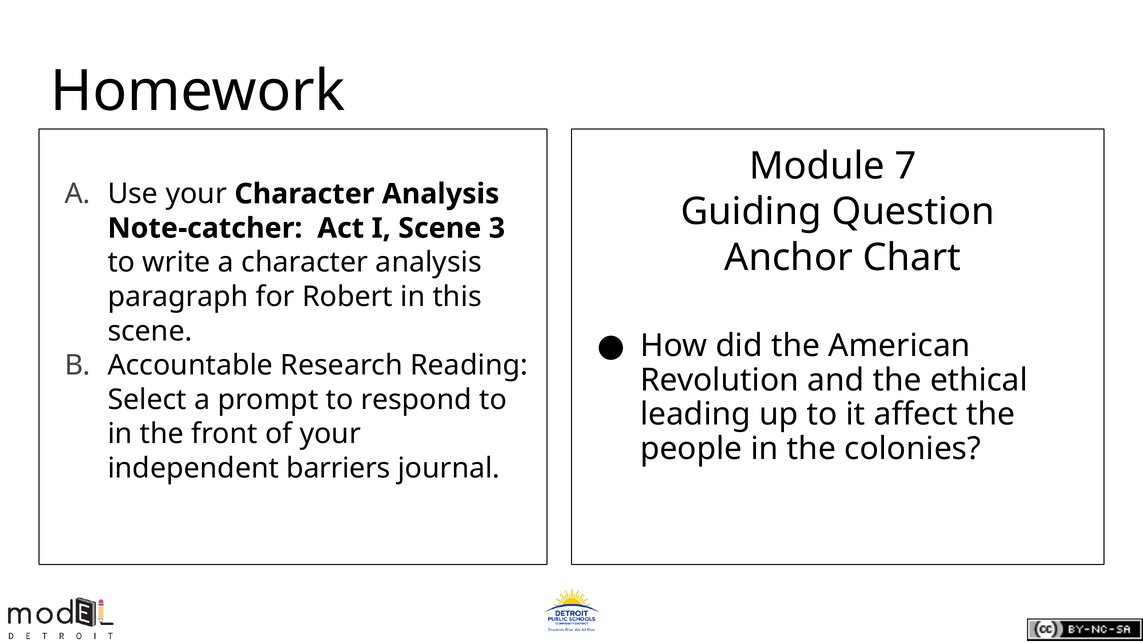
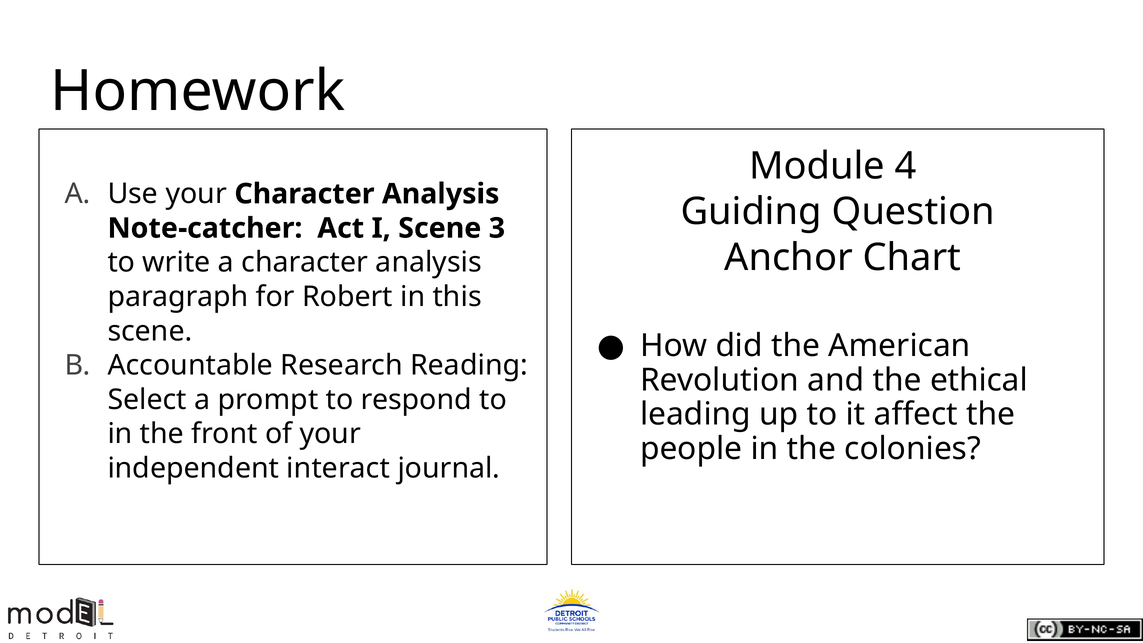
7: 7 -> 4
barriers: barriers -> interact
